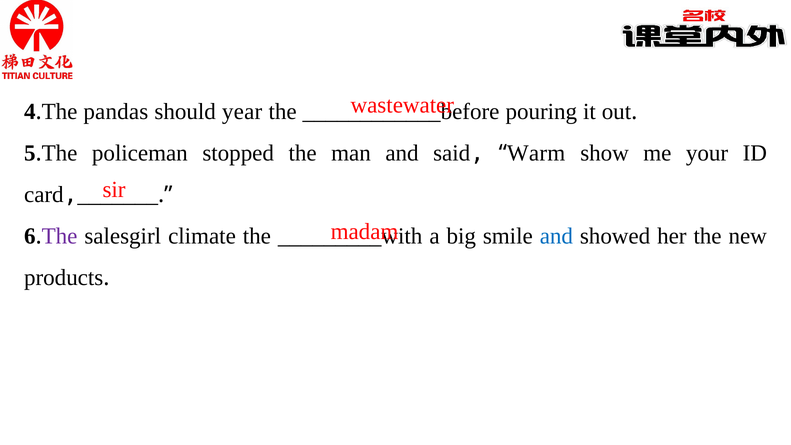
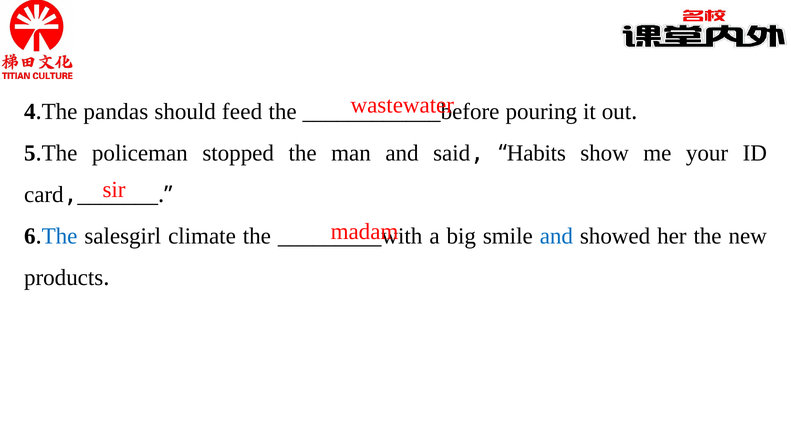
year: year -> feed
Warm: Warm -> Habits
The at (60, 236) colour: purple -> blue
